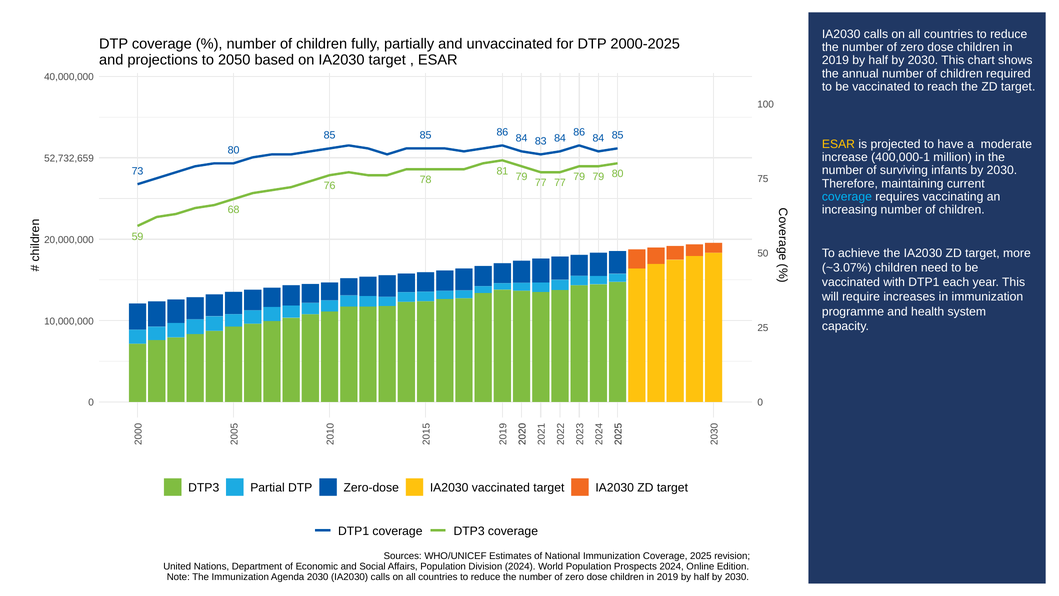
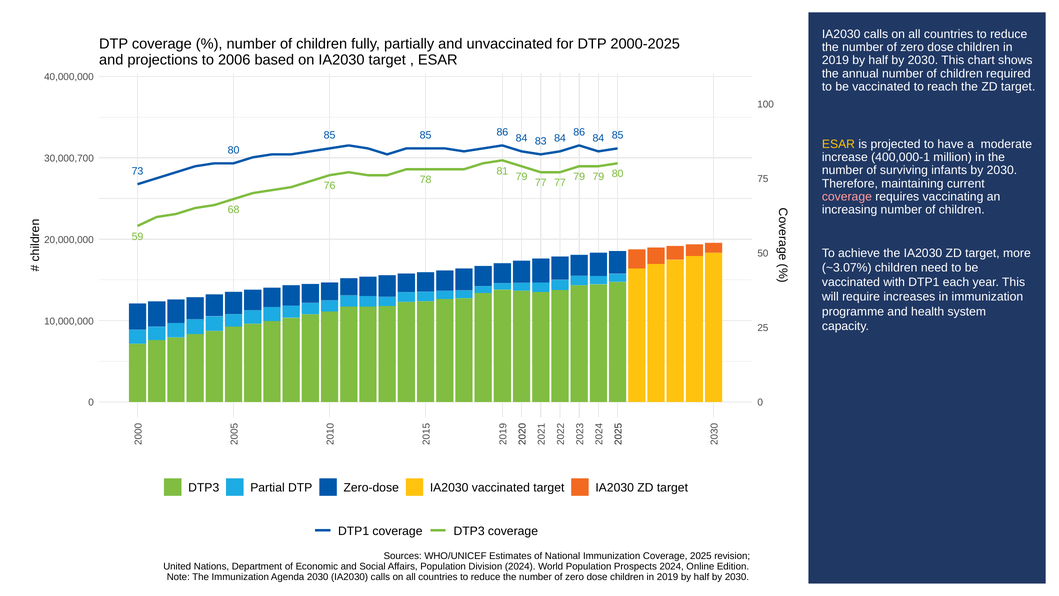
2050: 2050 -> 2006
52,732,659: 52,732,659 -> 30,000,700
coverage at (847, 197) colour: light blue -> pink
